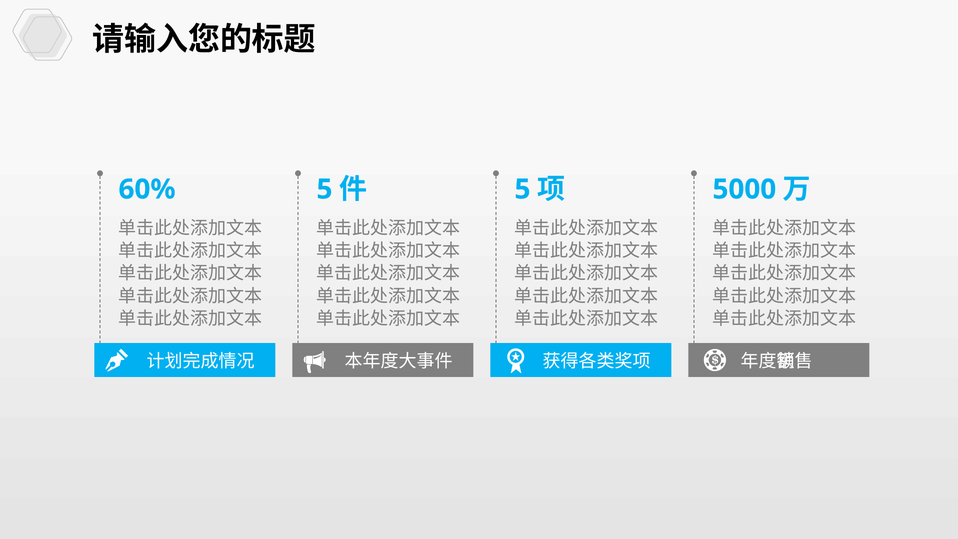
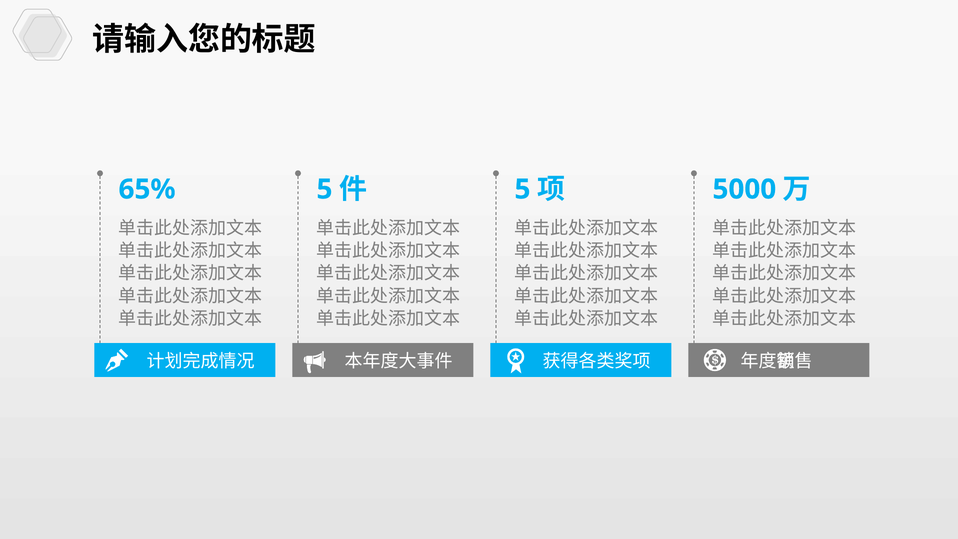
60%: 60% -> 65%
